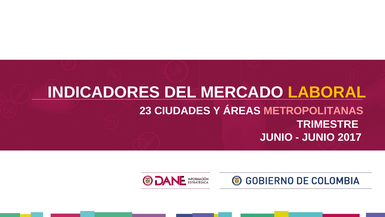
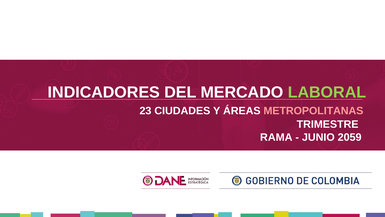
LABORAL colour: yellow -> light green
JUNIO at (276, 137): JUNIO -> RAMA
2017: 2017 -> 2059
